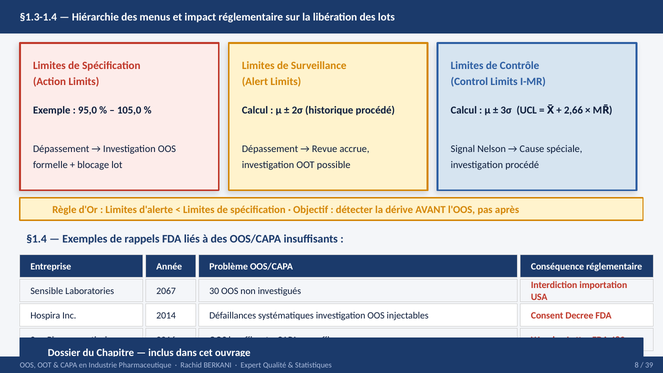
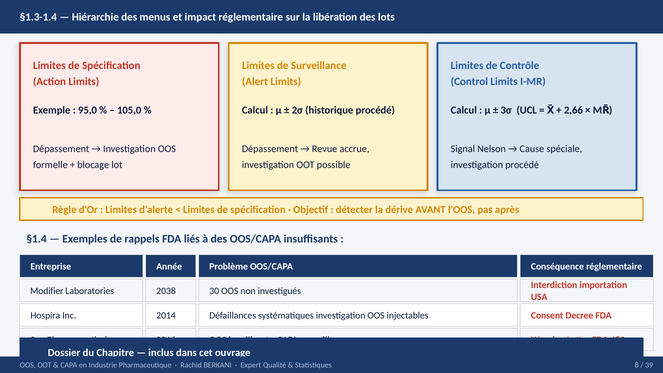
Sensible: Sensible -> Modifier
2067: 2067 -> 2038
